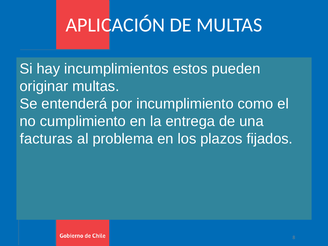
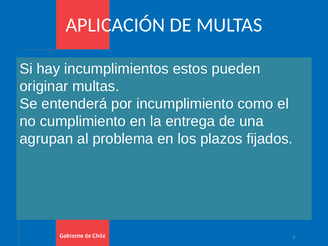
facturas: facturas -> agrupan
